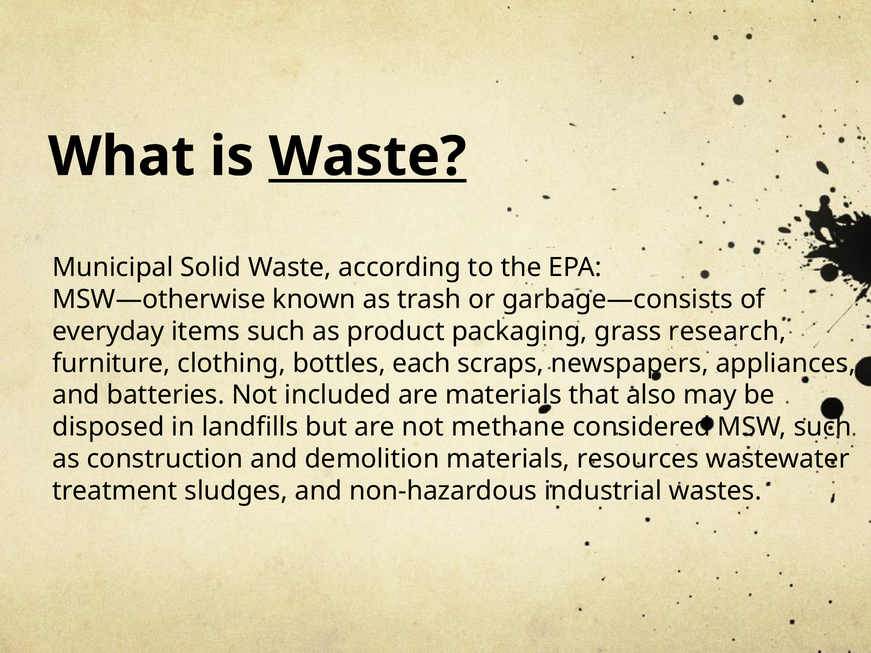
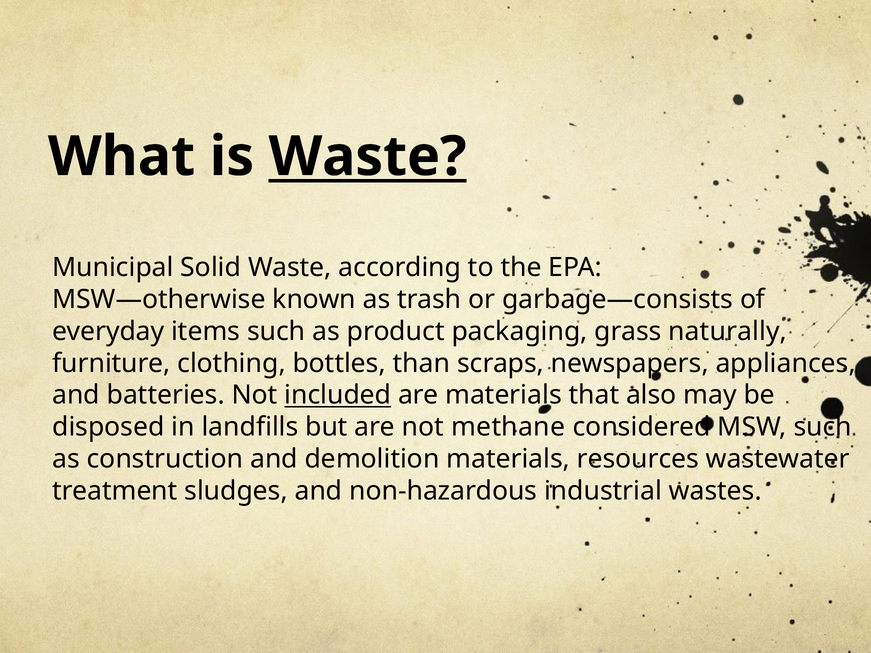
research: research -> naturally
each: each -> than
included underline: none -> present
